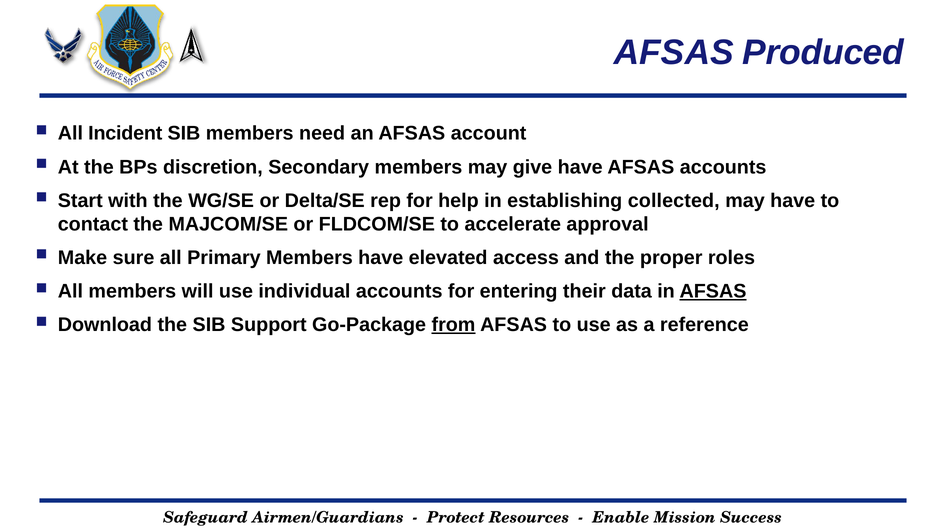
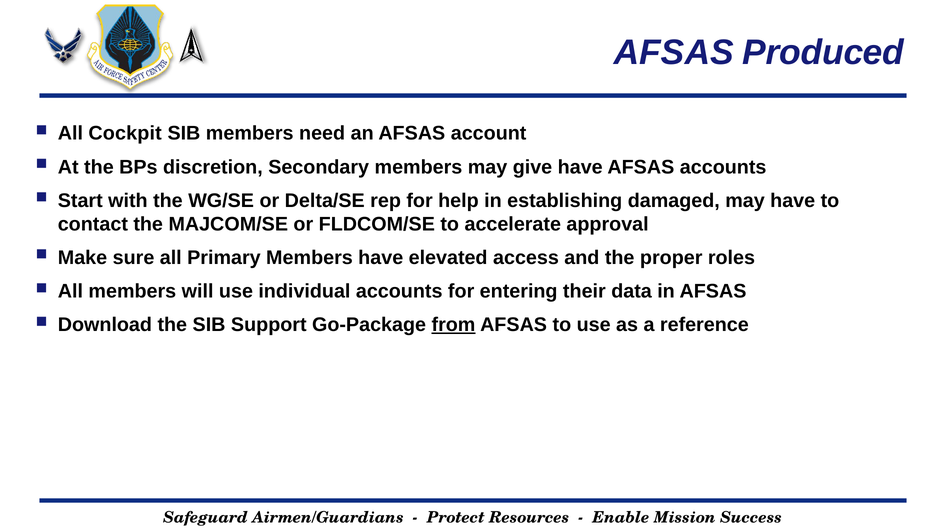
Incident: Incident -> Cockpit
collected: collected -> damaged
AFSAS at (713, 291) underline: present -> none
